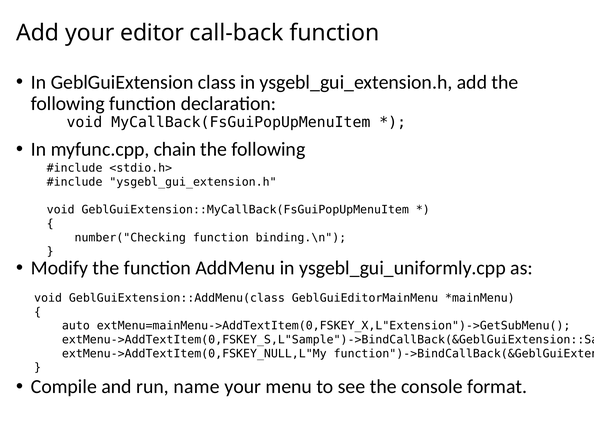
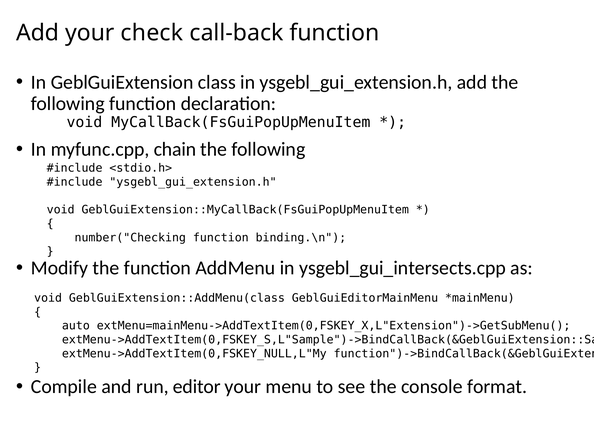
editor: editor -> check
ysgebl_gui_uniformly.cpp: ysgebl_gui_uniformly.cpp -> ysgebl_gui_intersects.cpp
name: name -> editor
